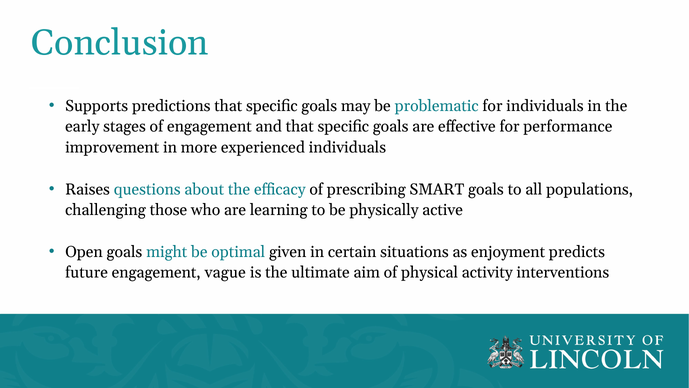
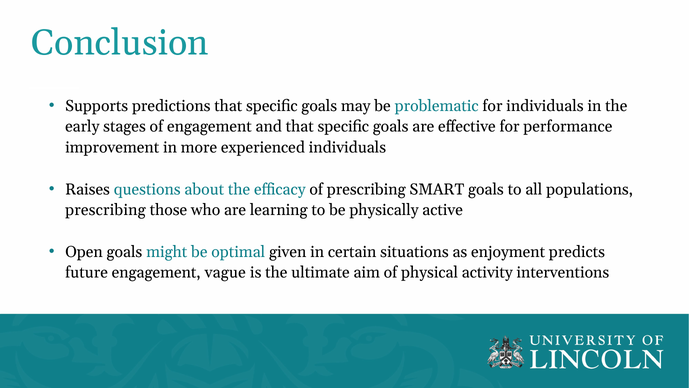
challenging at (105, 210): challenging -> prescribing
